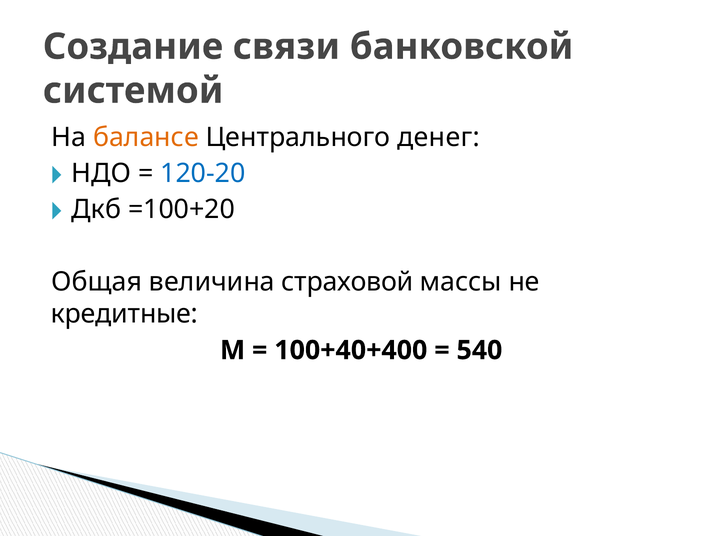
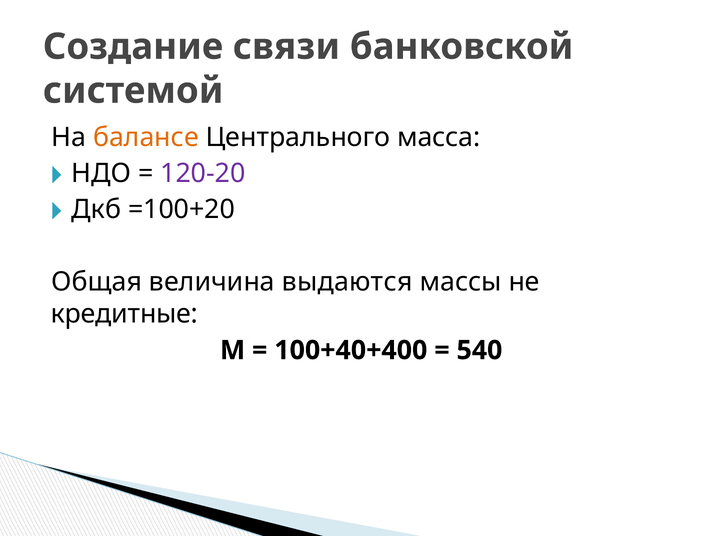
денег: денег -> масса
120-20 colour: blue -> purple
страховой: страховой -> выдаются
